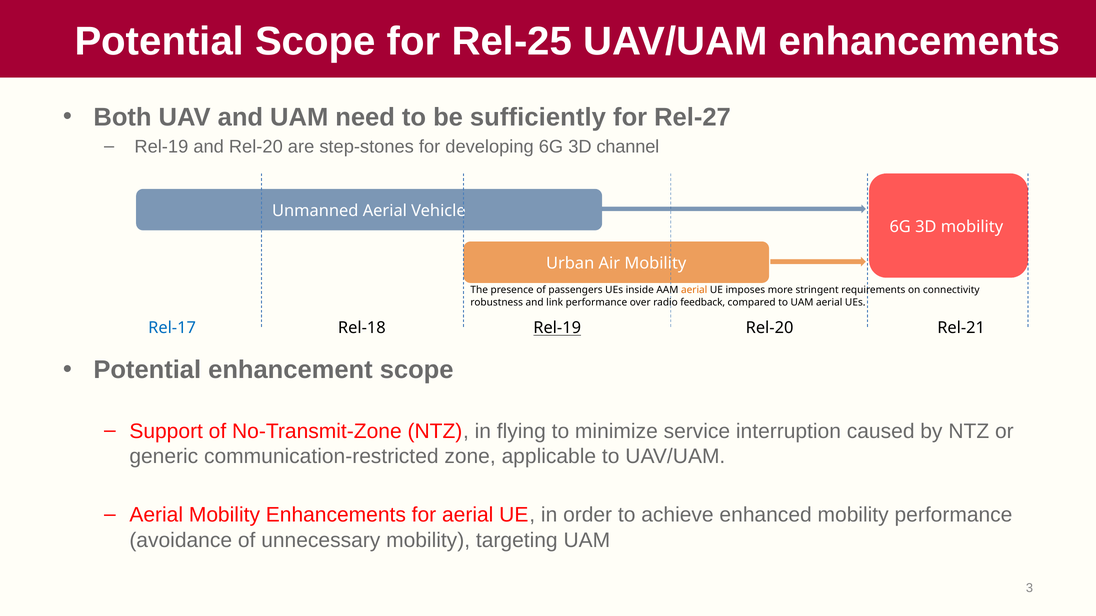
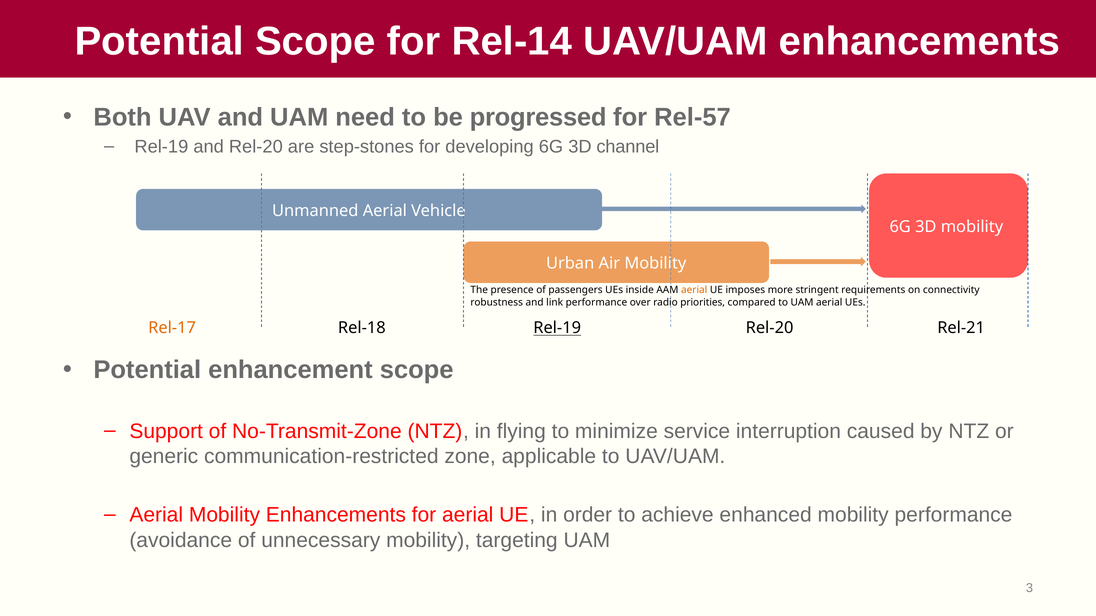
Rel-25: Rel-25 -> Rel-14
sufficiently: sufficiently -> progressed
Rel-27: Rel-27 -> Rel-57
feedback: feedback -> priorities
Rel-17 colour: blue -> orange
